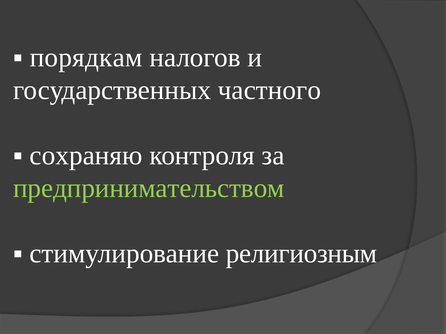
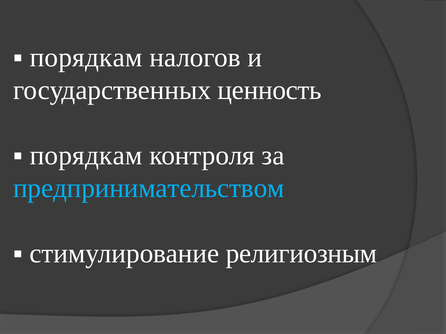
частного: частного -> ценность
сохраняю at (86, 156): сохраняю -> порядкам
предпринимательством colour: light green -> light blue
